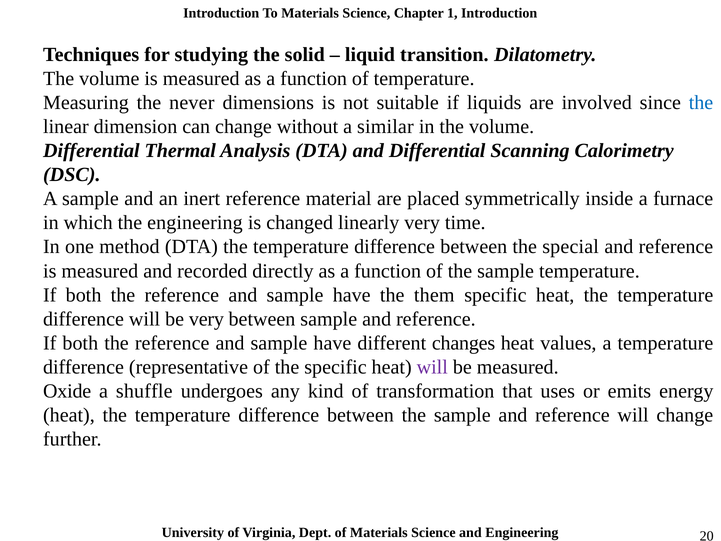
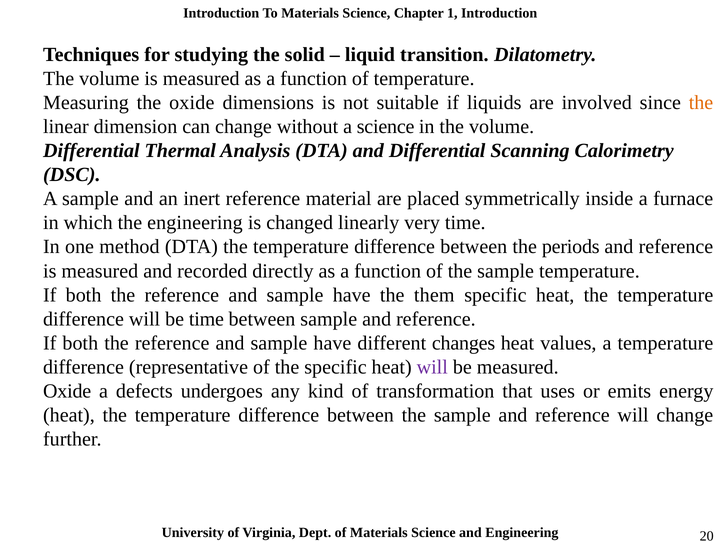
the never: never -> oxide
the at (701, 102) colour: blue -> orange
a similar: similar -> science
special: special -> periods
be very: very -> time
shuffle: shuffle -> defects
